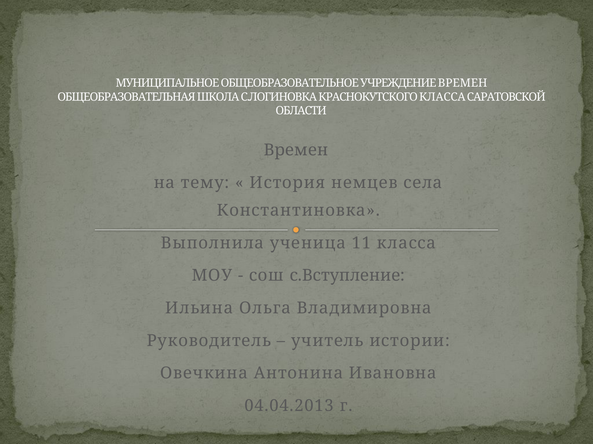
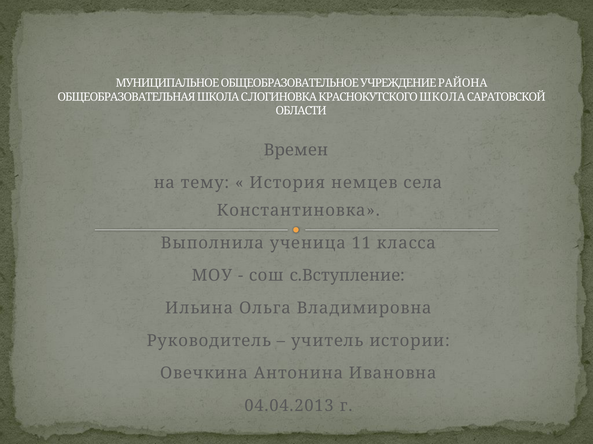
УЧРЕЖДЕНИЕ ВРЕМЕН: ВРЕМЕН -> РАЙОНА
КРАСНОКУТСКОГО КЛАССА: КЛАССА -> ШКОЛА
